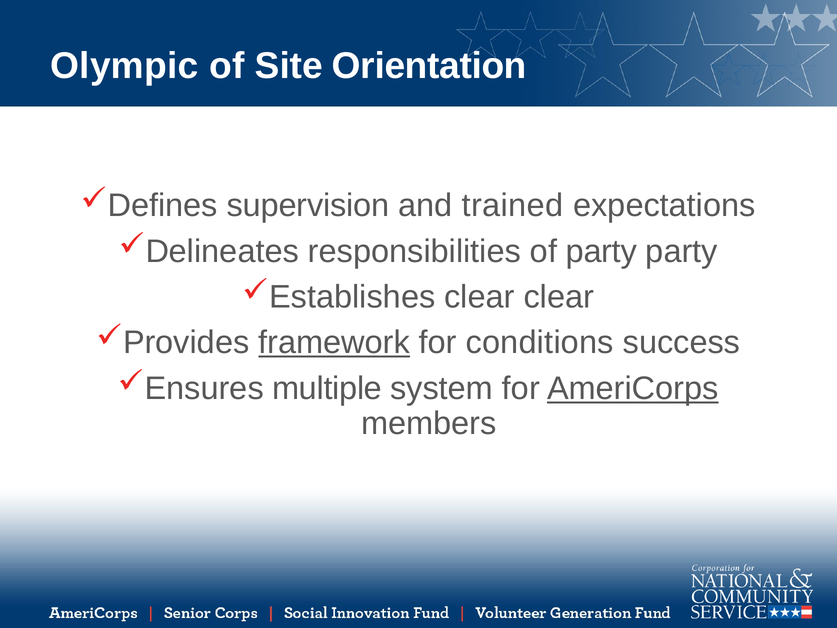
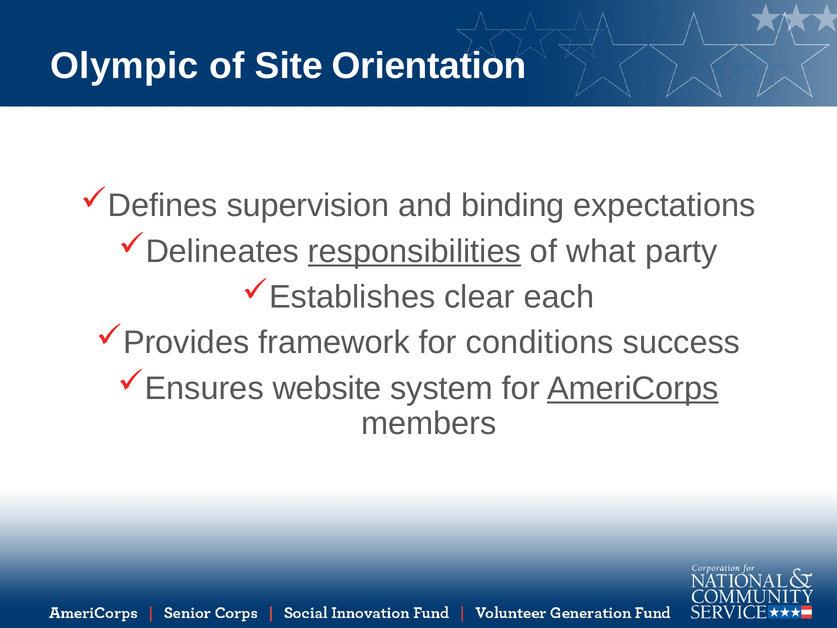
trained: trained -> binding
responsibilities underline: none -> present
of party: party -> what
clear clear: clear -> each
framework underline: present -> none
multiple: multiple -> website
